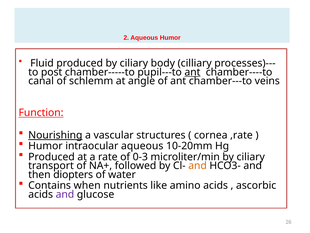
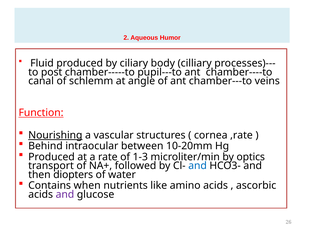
ant at (192, 72) underline: present -> none
Humor at (45, 146): Humor -> Behind
intraocular aqueous: aqueous -> between
0-3: 0-3 -> 1-3
microliter/min by ciliary: ciliary -> optics
and at (198, 165) colour: orange -> blue
